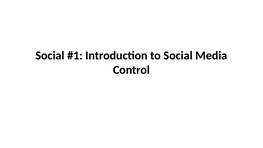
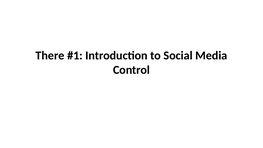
Social at (50, 55): Social -> There
